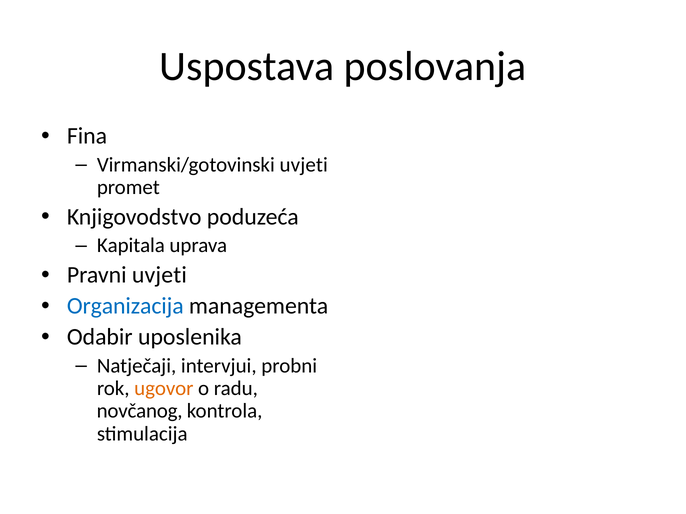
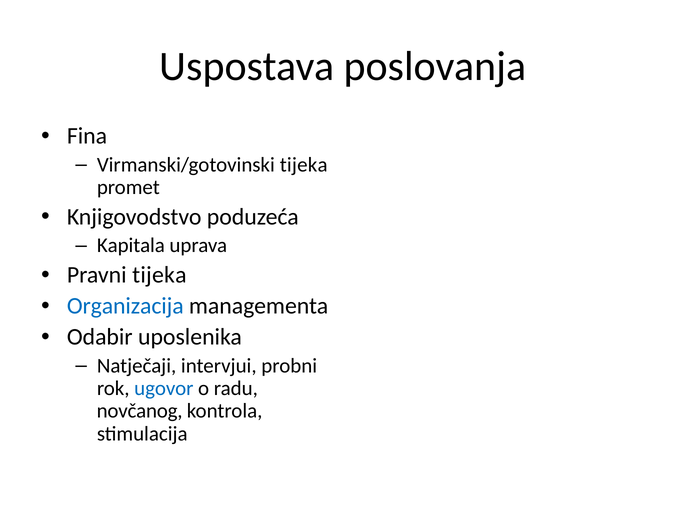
Virmanski/gotovinski uvjeti: uvjeti -> tijeka
Pravni uvjeti: uvjeti -> tijeka
ugovor colour: orange -> blue
